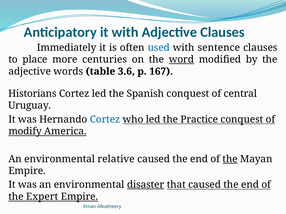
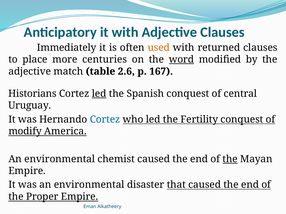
used colour: blue -> orange
sentence: sentence -> returned
words: words -> match
3.6: 3.6 -> 2.6
led at (99, 94) underline: none -> present
Practice: Practice -> Fertility
relative: relative -> chemist
disaster underline: present -> none
Expert: Expert -> Proper
